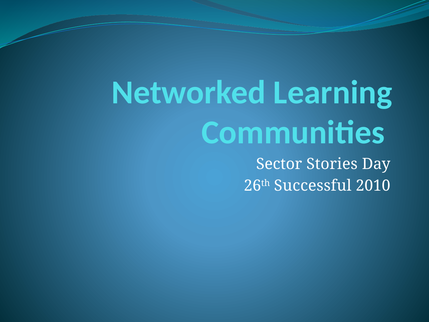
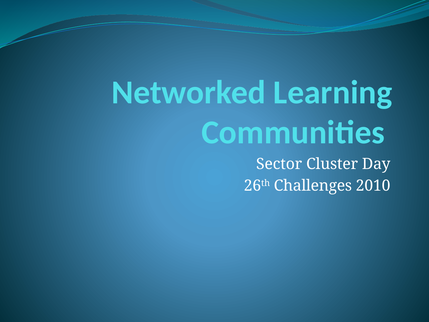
Stories: Stories -> Cluster
Successful: Successful -> Challenges
